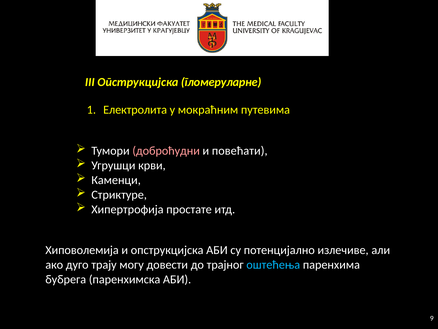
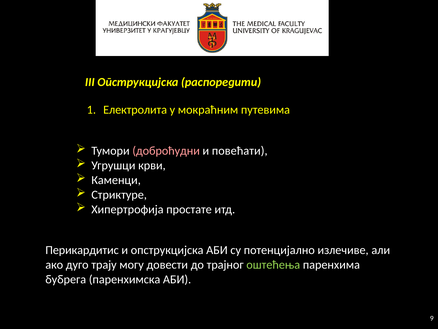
гломеруларне: гломеруларне -> распоредити
Хиповолемија: Хиповолемија -> Перикардитис
оштећења colour: light blue -> light green
